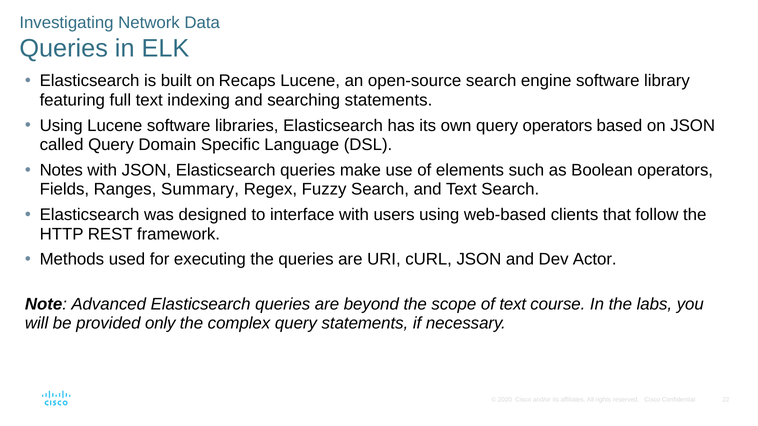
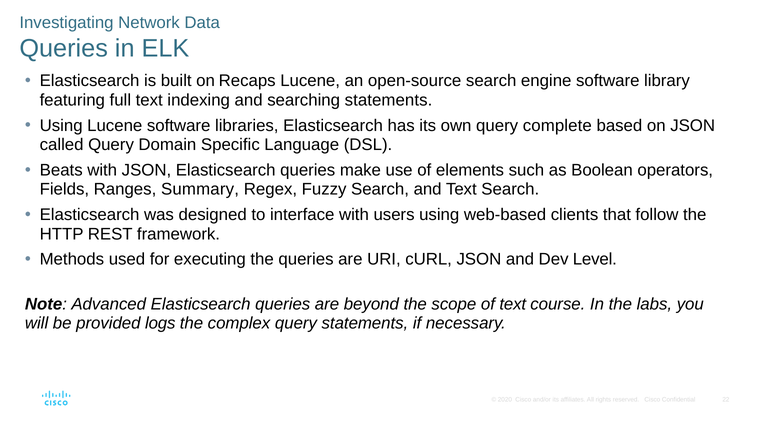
query operators: operators -> complete
Notes: Notes -> Beats
Actor: Actor -> Level
only: only -> logs
